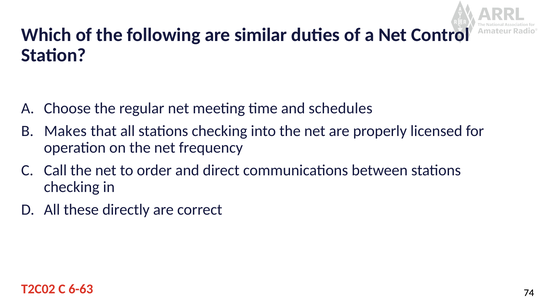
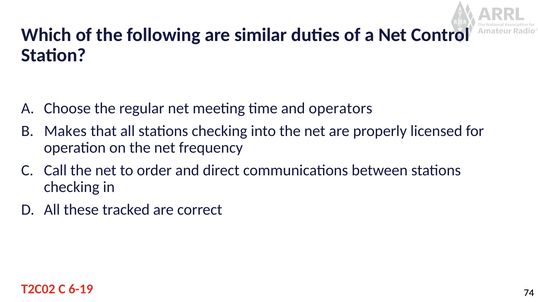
schedules: schedules -> operators
directly: directly -> tracked
6-63: 6-63 -> 6-19
